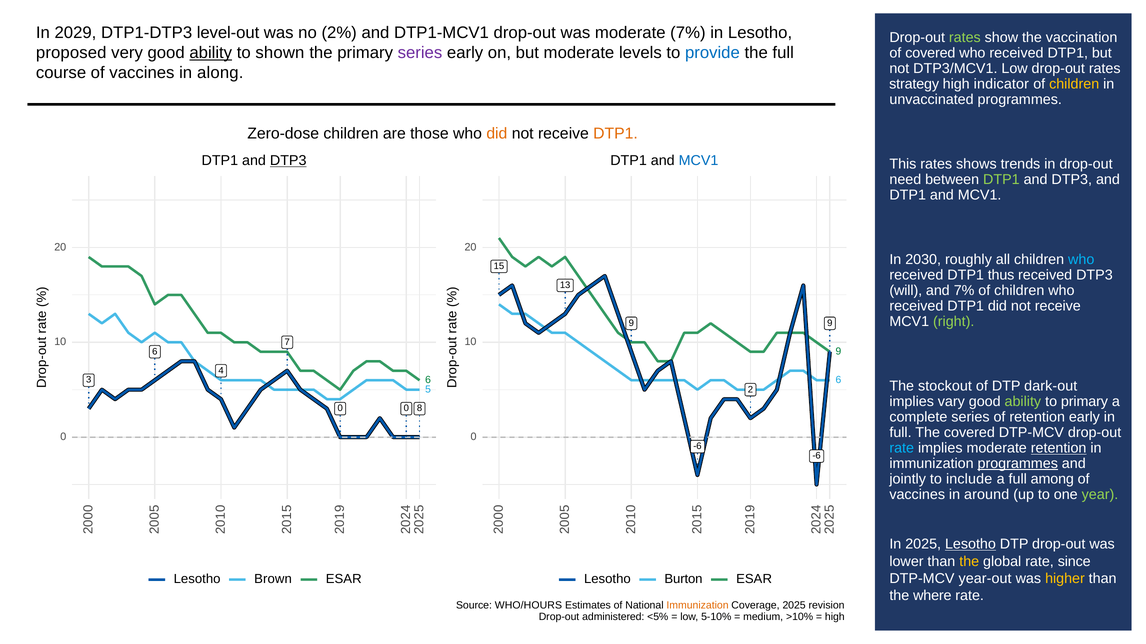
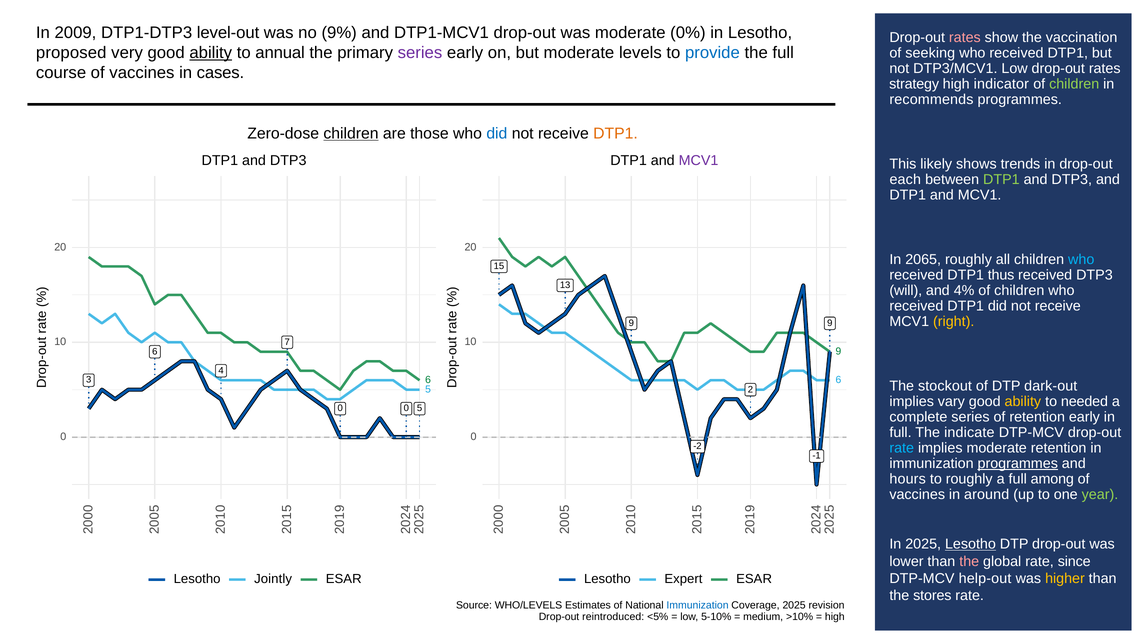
2029: 2029 -> 2009
2%: 2% -> 9%
moderate 7%: 7% -> 0%
rates at (965, 38) colour: light green -> pink
shown: shown -> annual
of covered: covered -> seeking
along: along -> cases
children at (1074, 84) colour: yellow -> light green
unvaccinated: unvaccinated -> recommends
children at (351, 134) underline: none -> present
did at (497, 134) colour: orange -> blue
DTP3 at (288, 161) underline: present -> none
MCV1 at (699, 161) colour: blue -> purple
This rates: rates -> likely
need: need -> each
2030: 2030 -> 2065
and 7%: 7% -> 4%
right colour: light green -> yellow
ability at (1023, 402) colour: light green -> yellow
to primary: primary -> needed
8 at (420, 409): 8 -> 5
The covered: covered -> indicate
retention at (1059, 448) underline: present -> none
-6 at (697, 447): -6 -> -2
-6 at (817, 456): -6 -> -1
jointly: jointly -> hours
to include: include -> roughly
the at (969, 562) colour: yellow -> pink
year-out: year-out -> help-out
Brown: Brown -> Jointly
Burton: Burton -> Expert
where: where -> stores
WHO/HOURS: WHO/HOURS -> WHO/LEVELS
Immunization at (698, 606) colour: orange -> blue
administered: administered -> reintroduced
